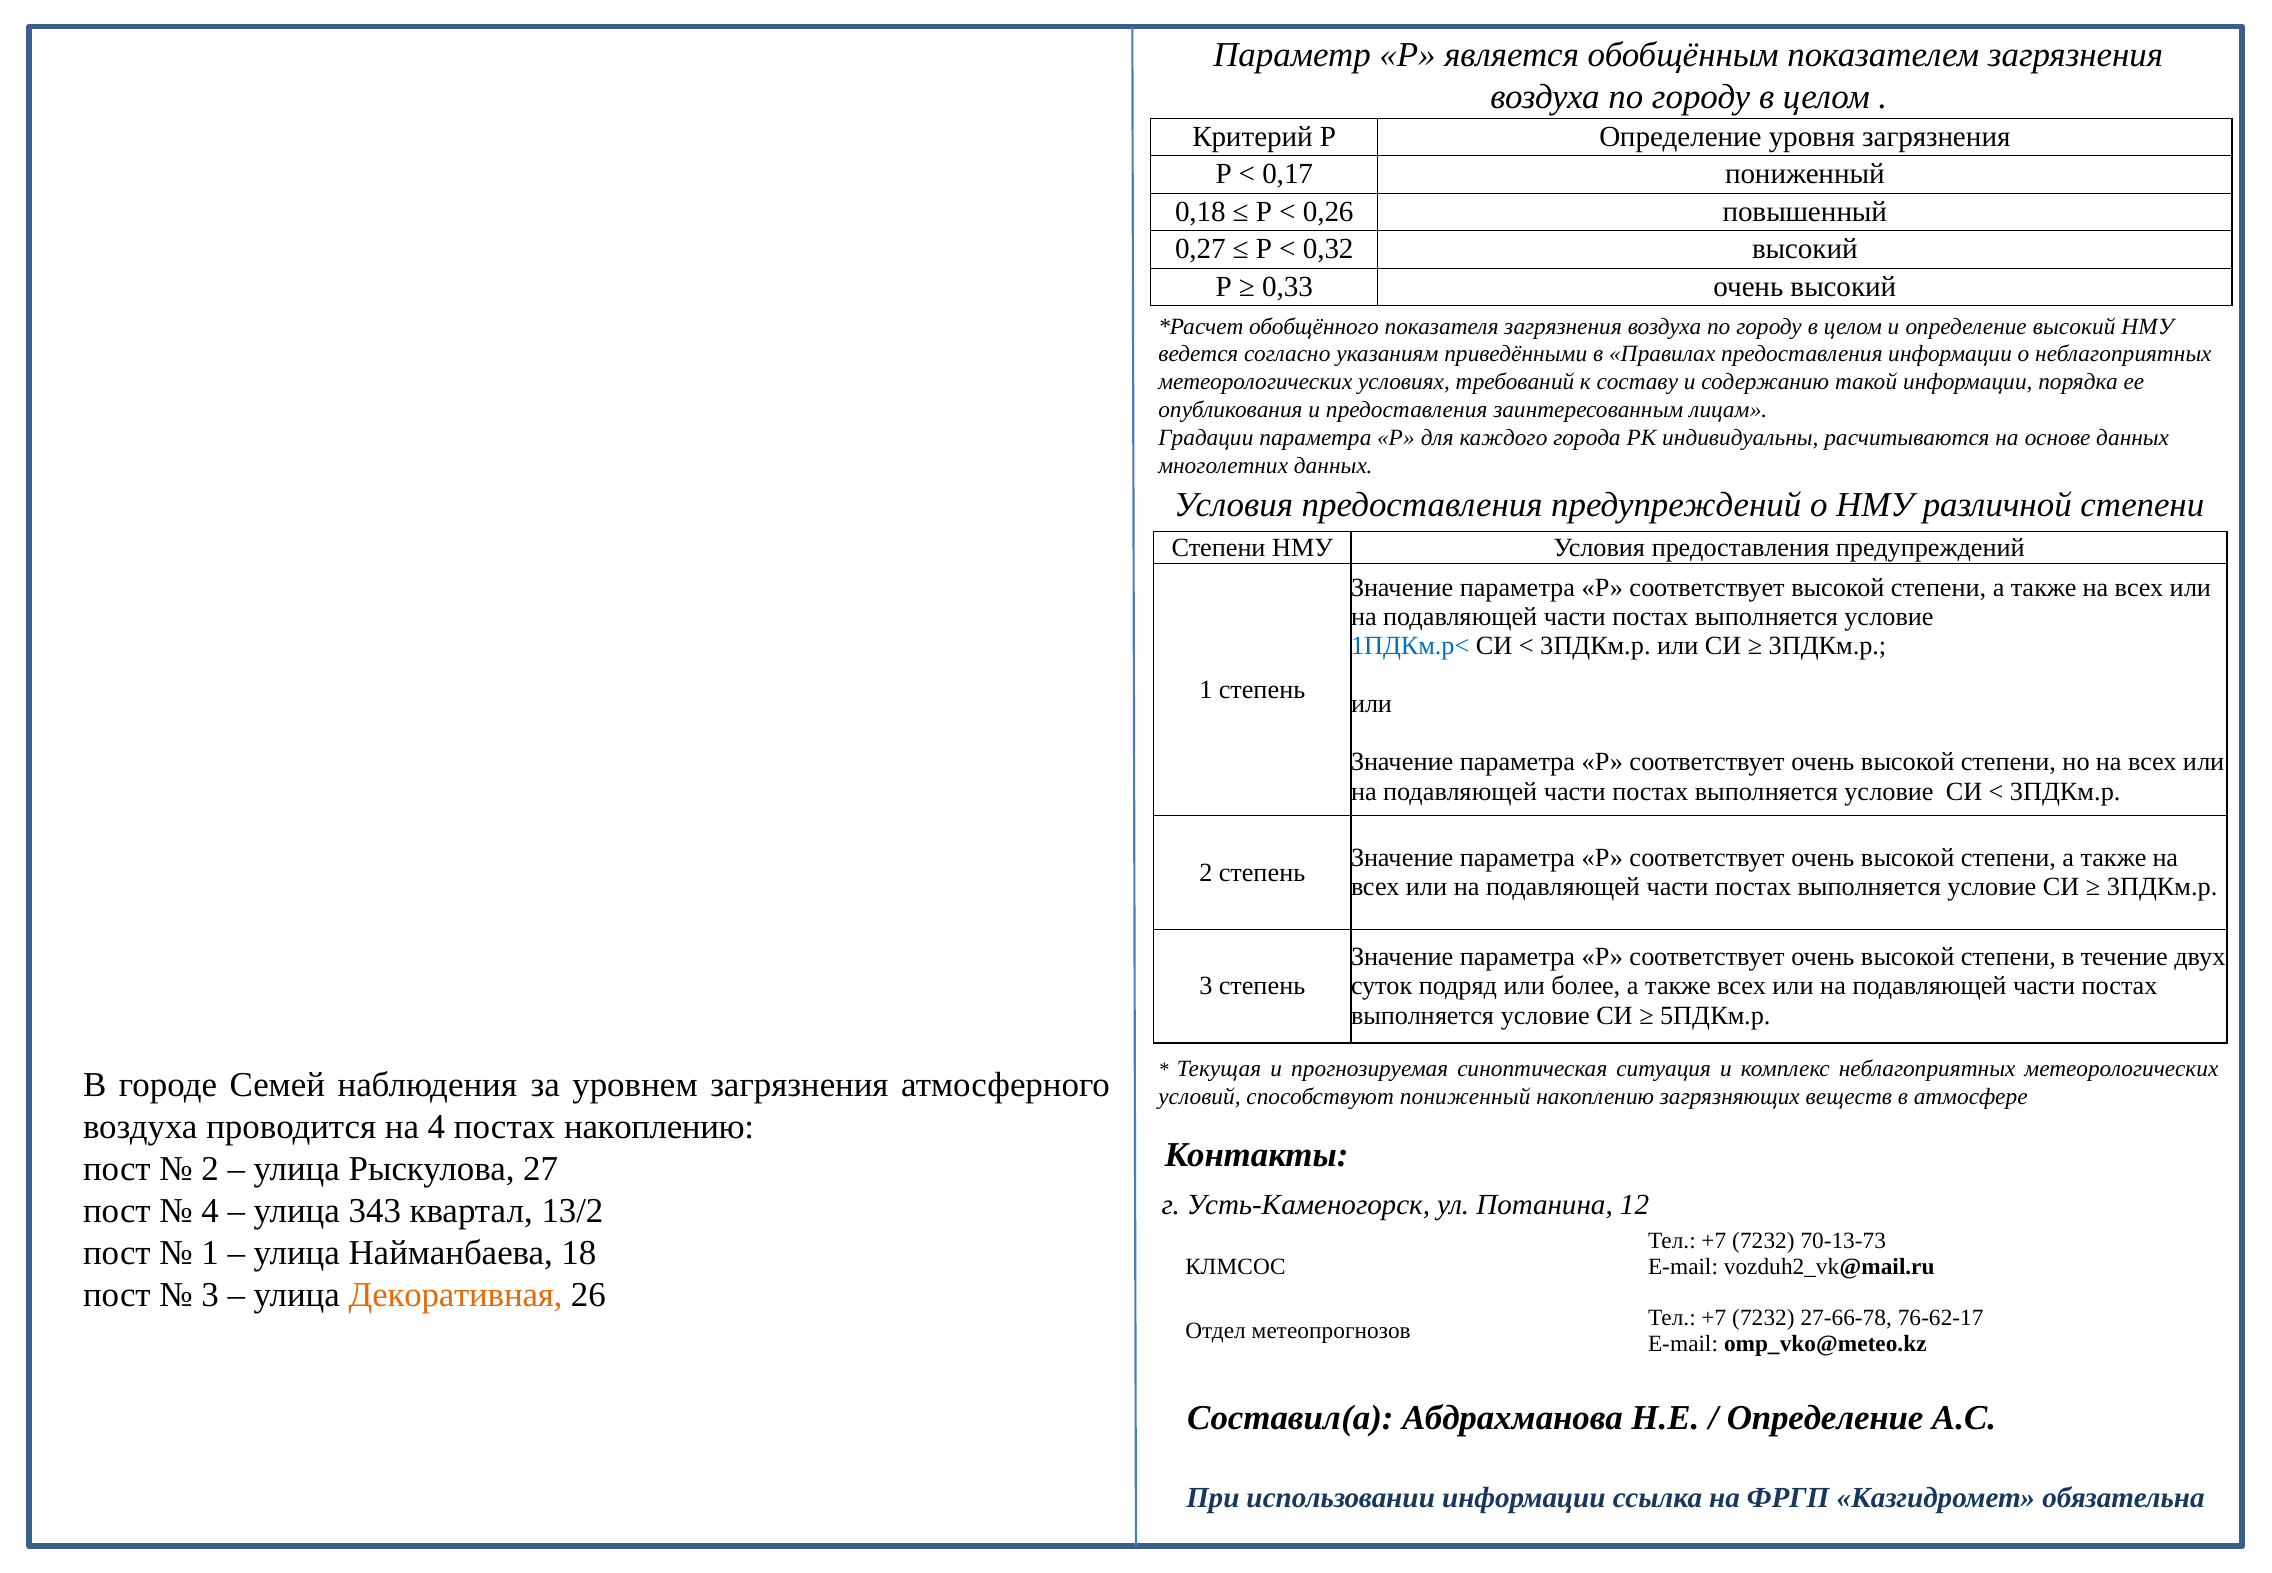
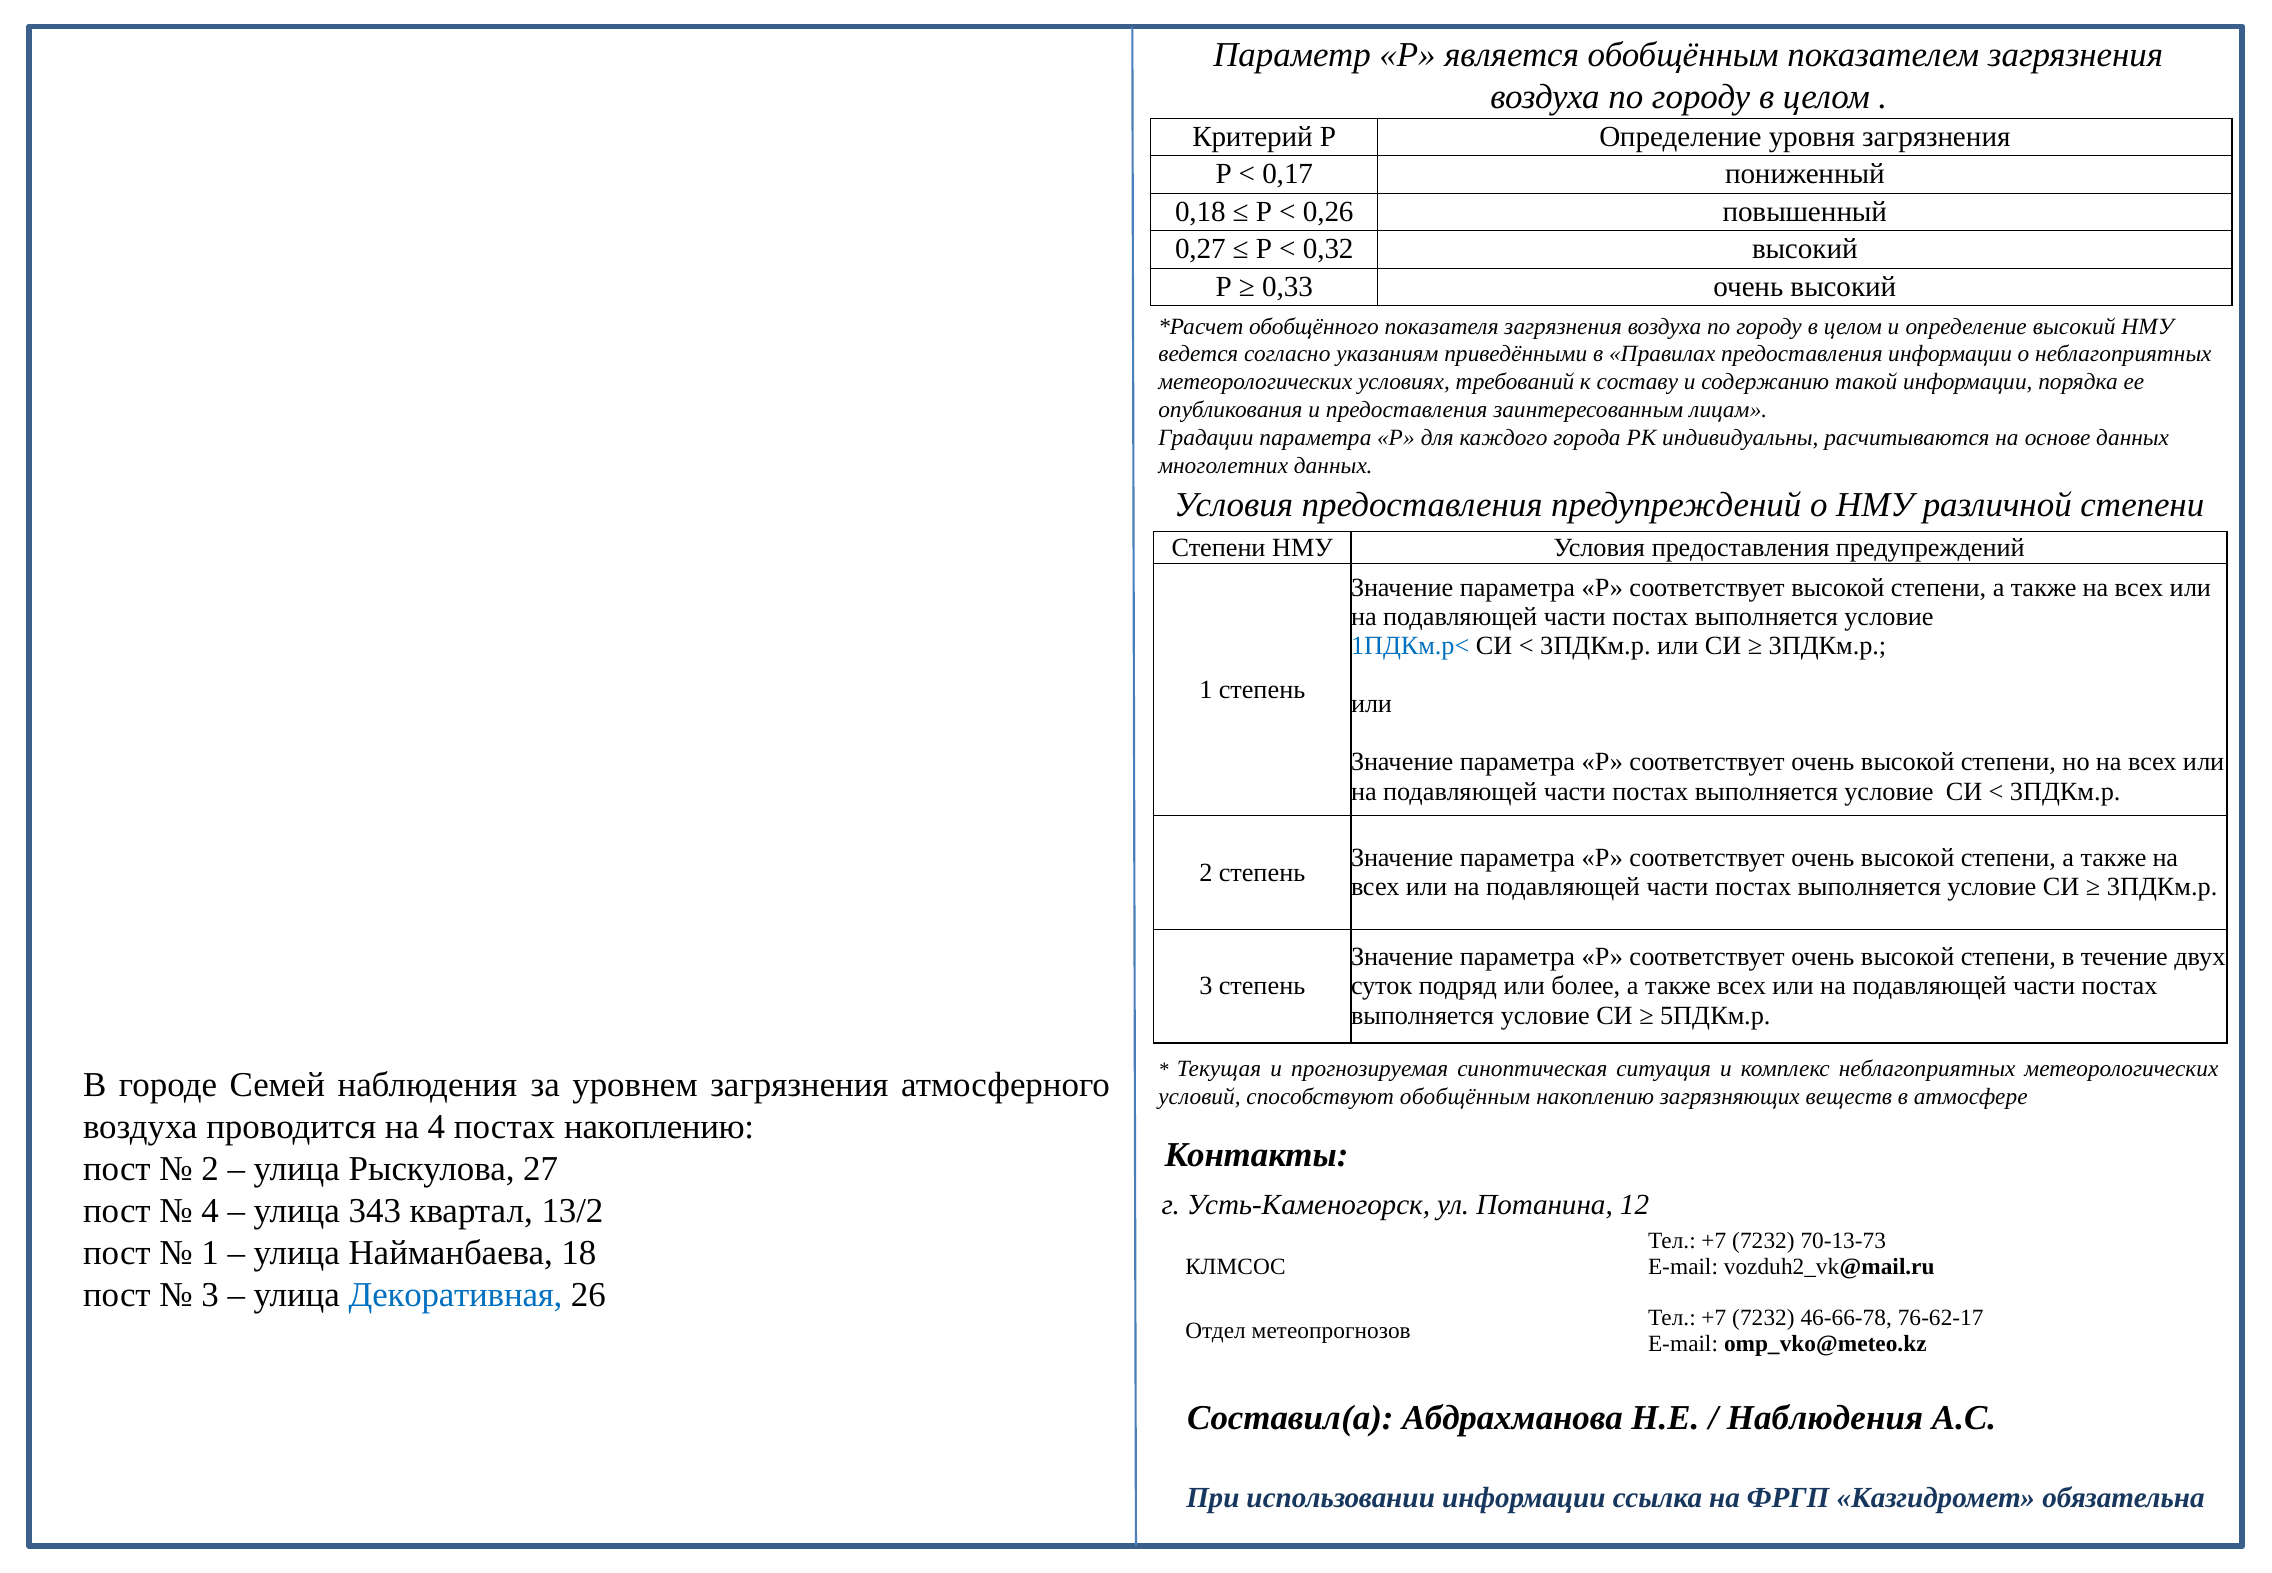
способствуют пониженный: пониженный -> обобщённым
Декоративная colour: orange -> blue
27-66-78: 27-66-78 -> 46-66-78
Определение at (1825, 1417): Определение -> Наблюдения
